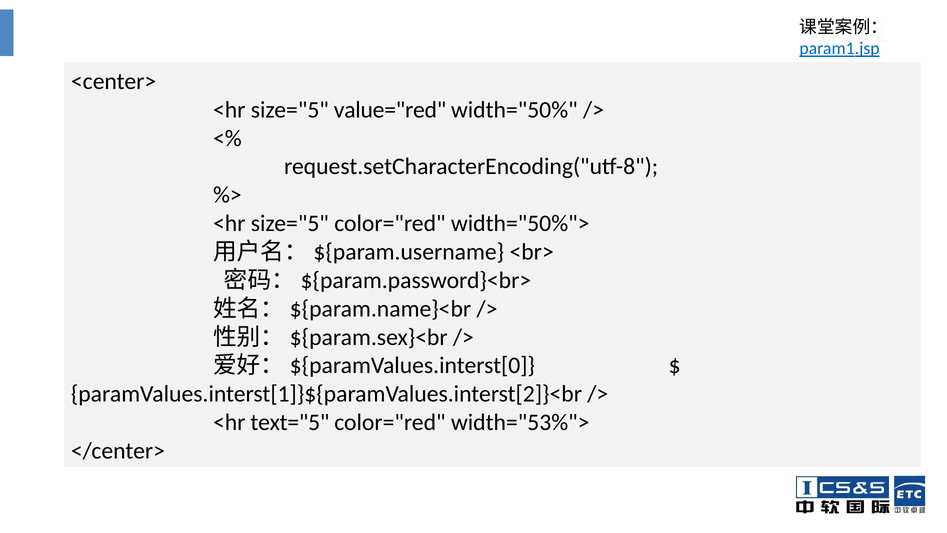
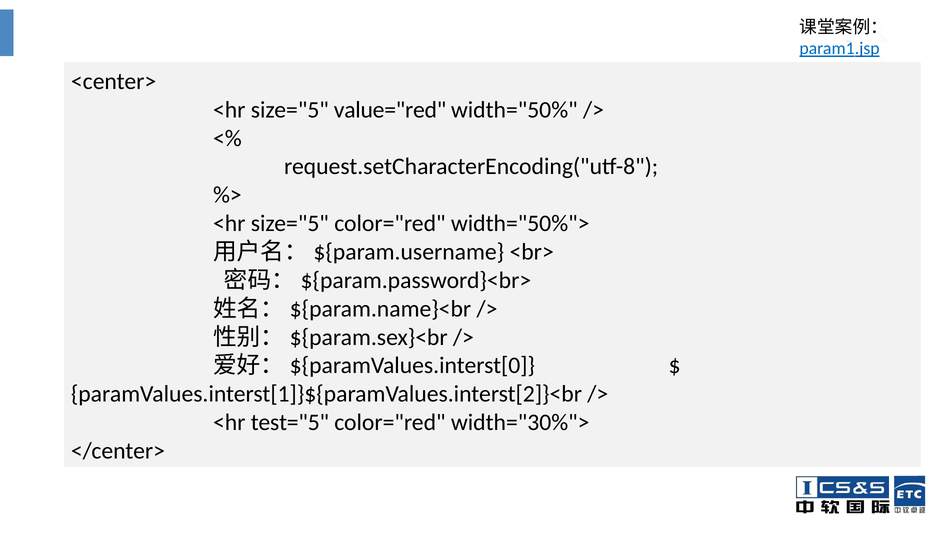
text="5: text="5 -> test="5
width="53%">: width="53%"> -> width="30%">
